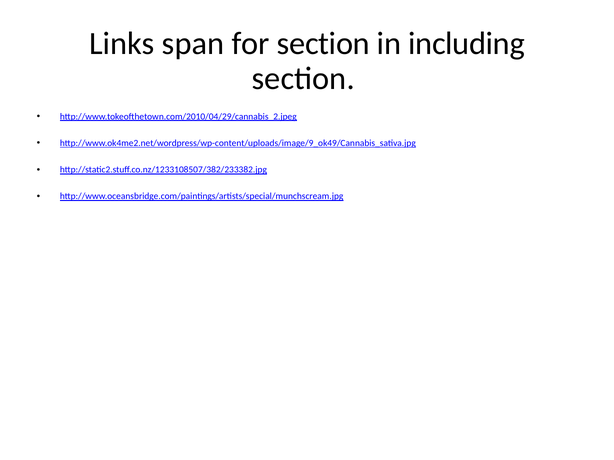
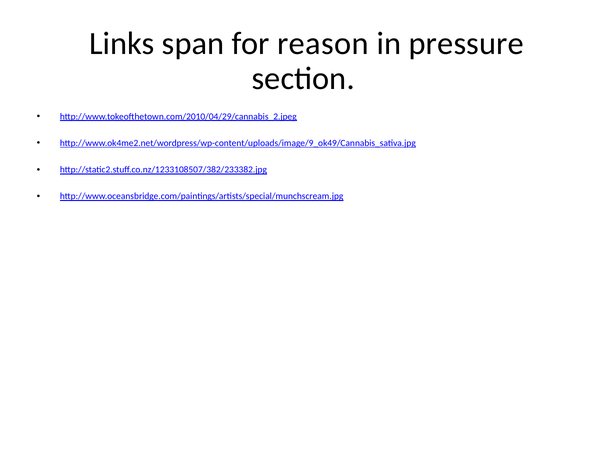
for section: section -> reason
including: including -> pressure
